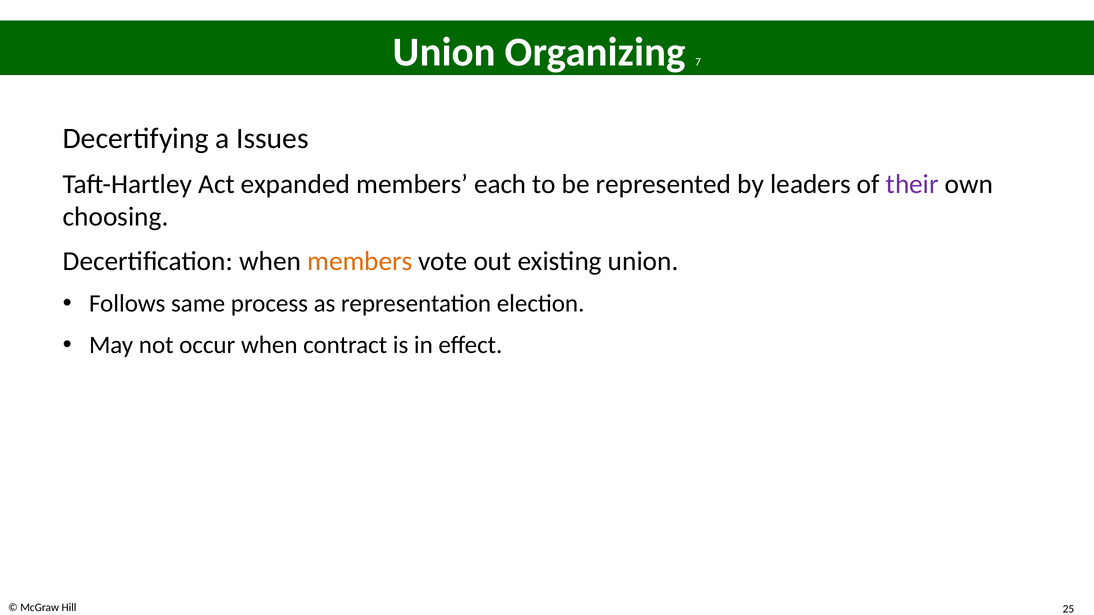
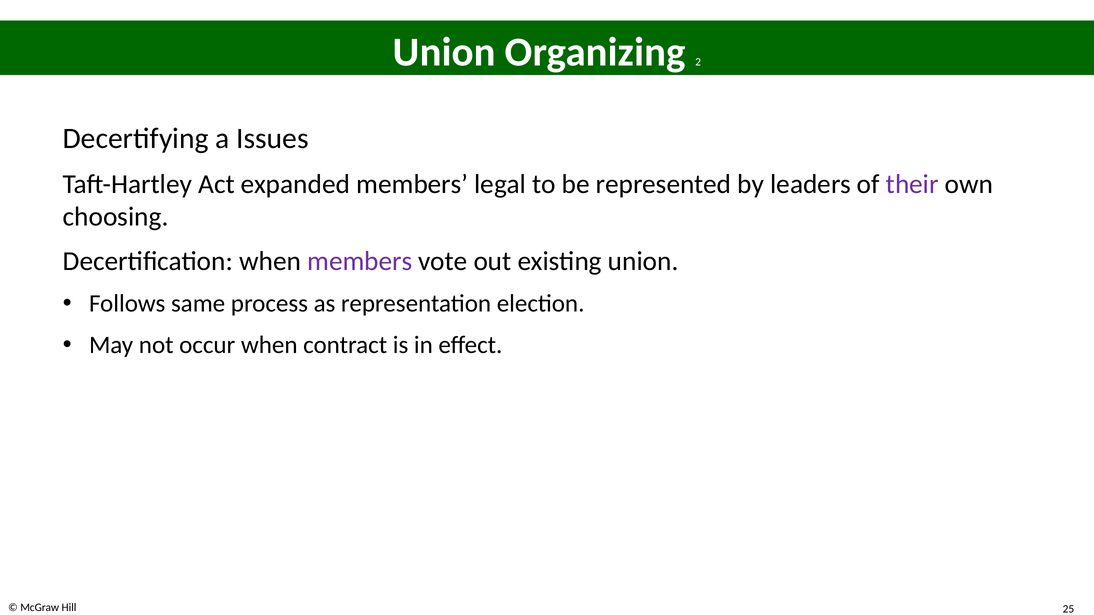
7: 7 -> 2
each: each -> legal
members at (360, 261) colour: orange -> purple
